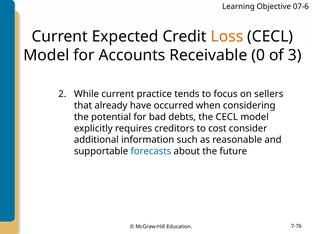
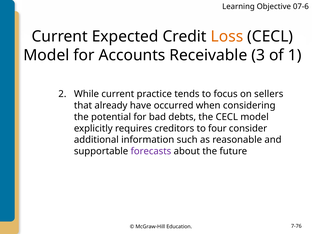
0: 0 -> 3
3: 3 -> 1
cost: cost -> four
forecasts colour: blue -> purple
